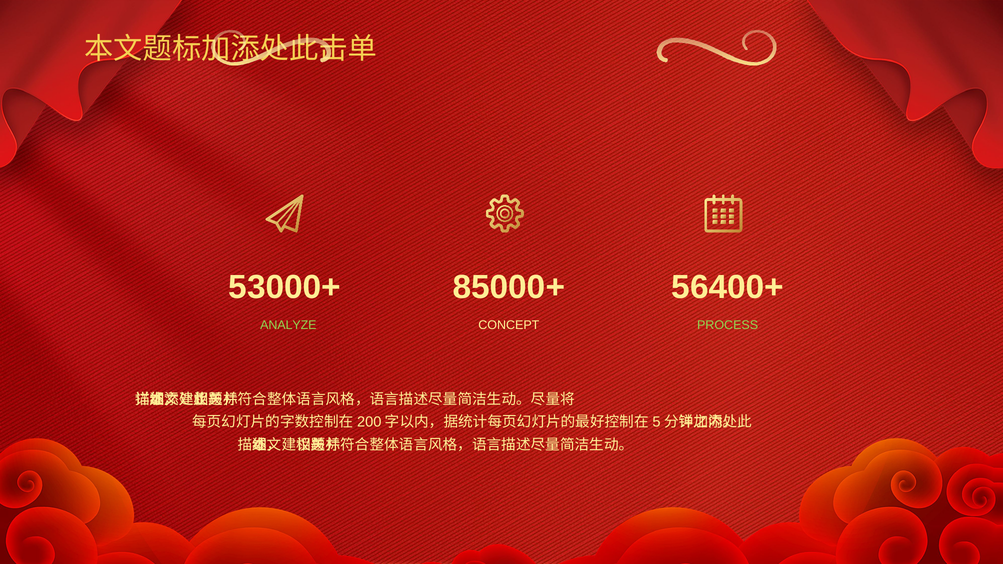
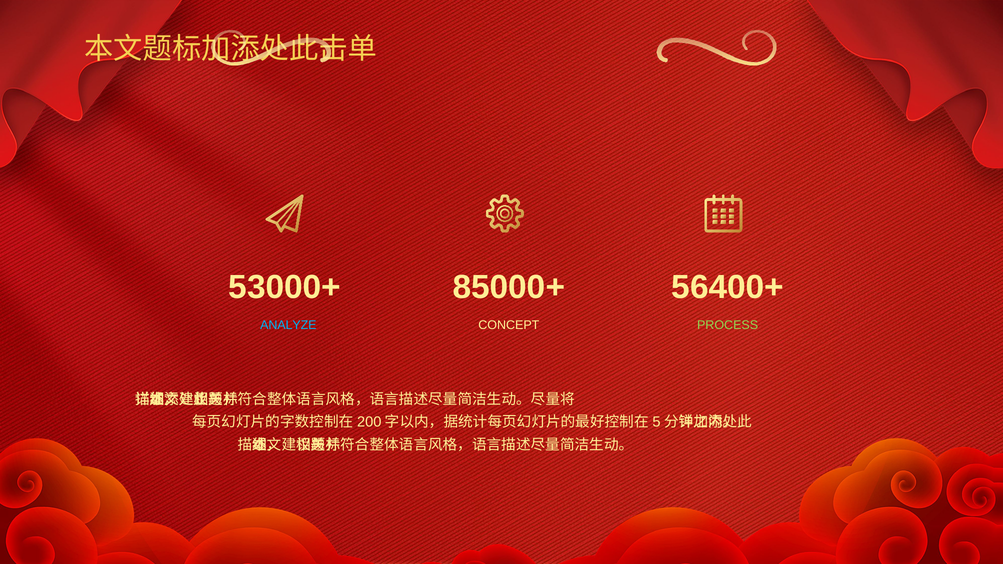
ANALYZE colour: light green -> light blue
